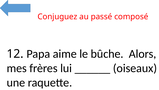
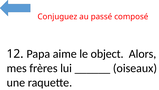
bûche: bûche -> object
